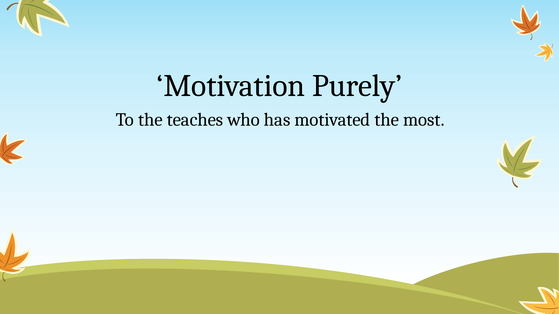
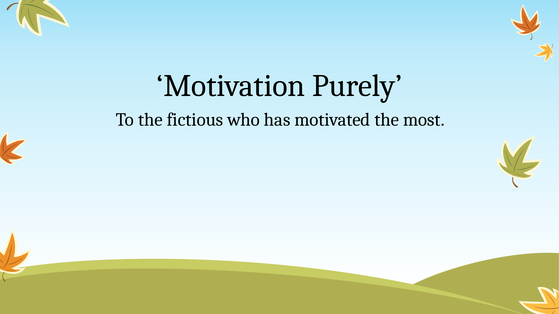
teaches: teaches -> fictious
